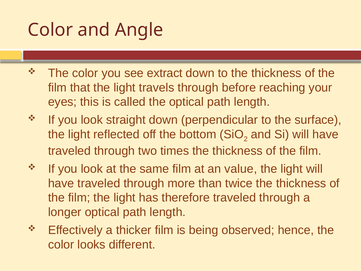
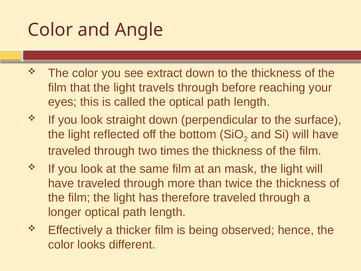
value: value -> mask
